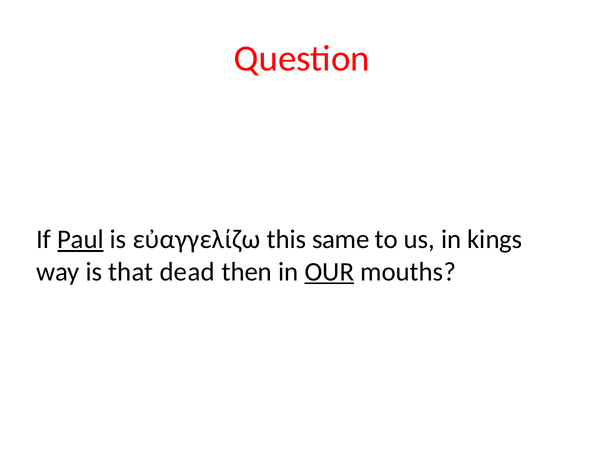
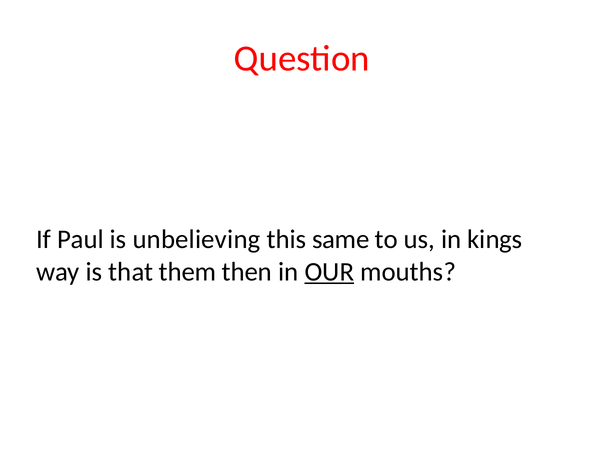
Paul underline: present -> none
εὐαγγελίζω: εὐαγγελίζω -> unbelieving
dead: dead -> them
